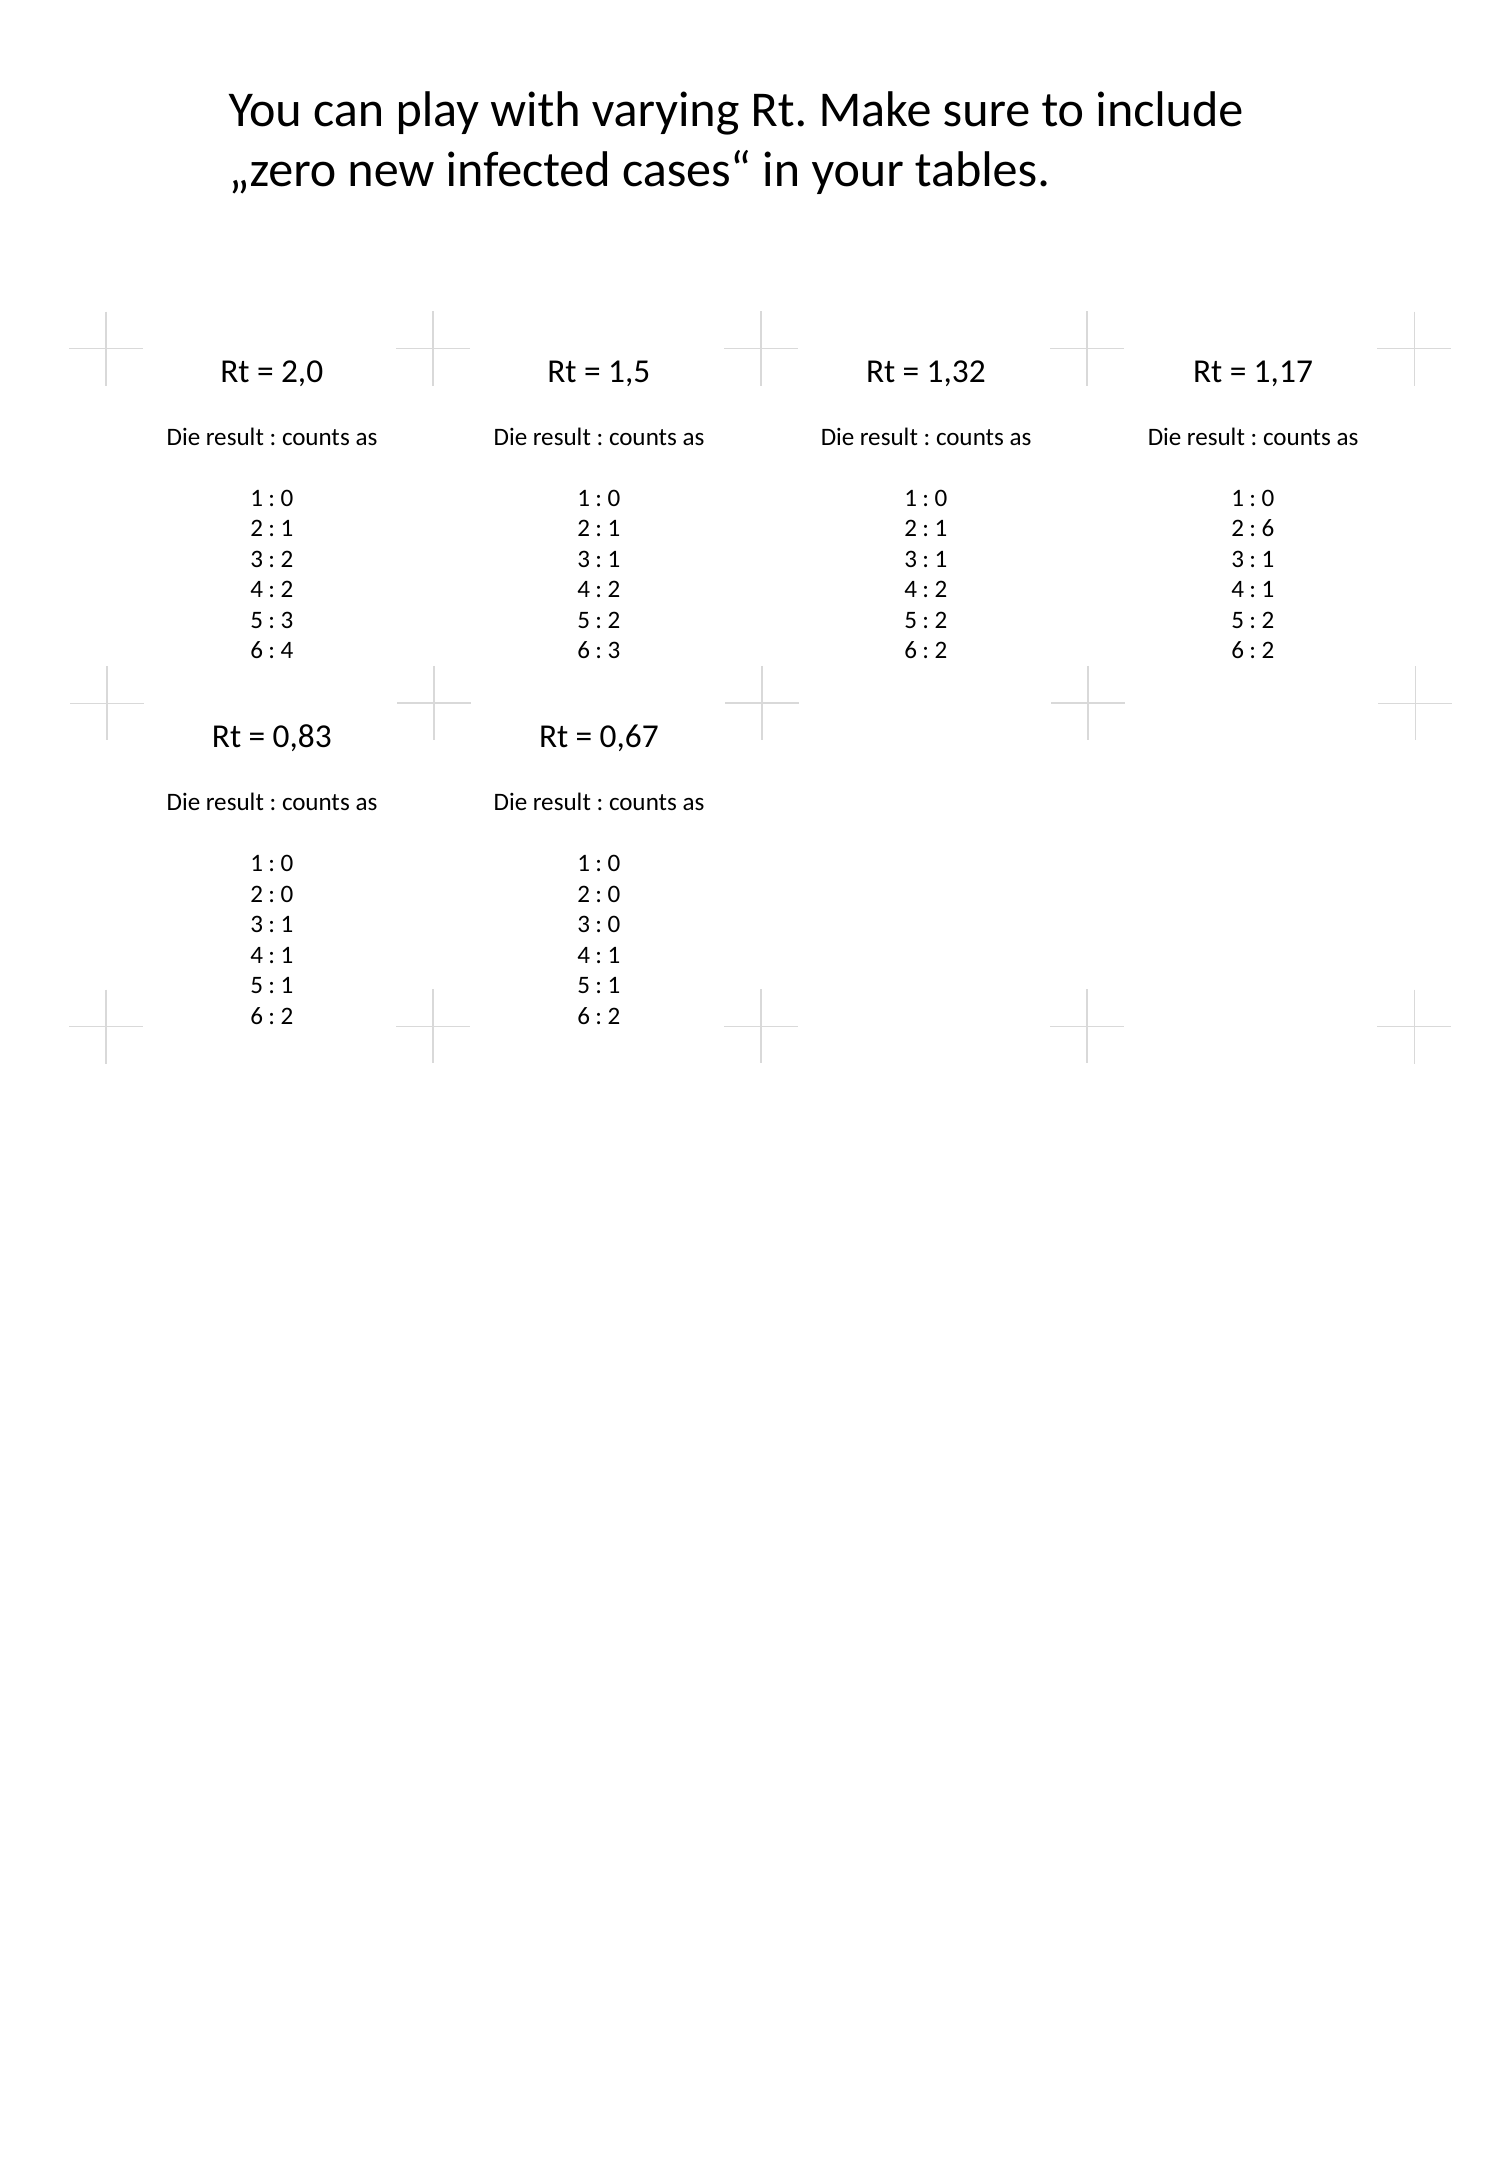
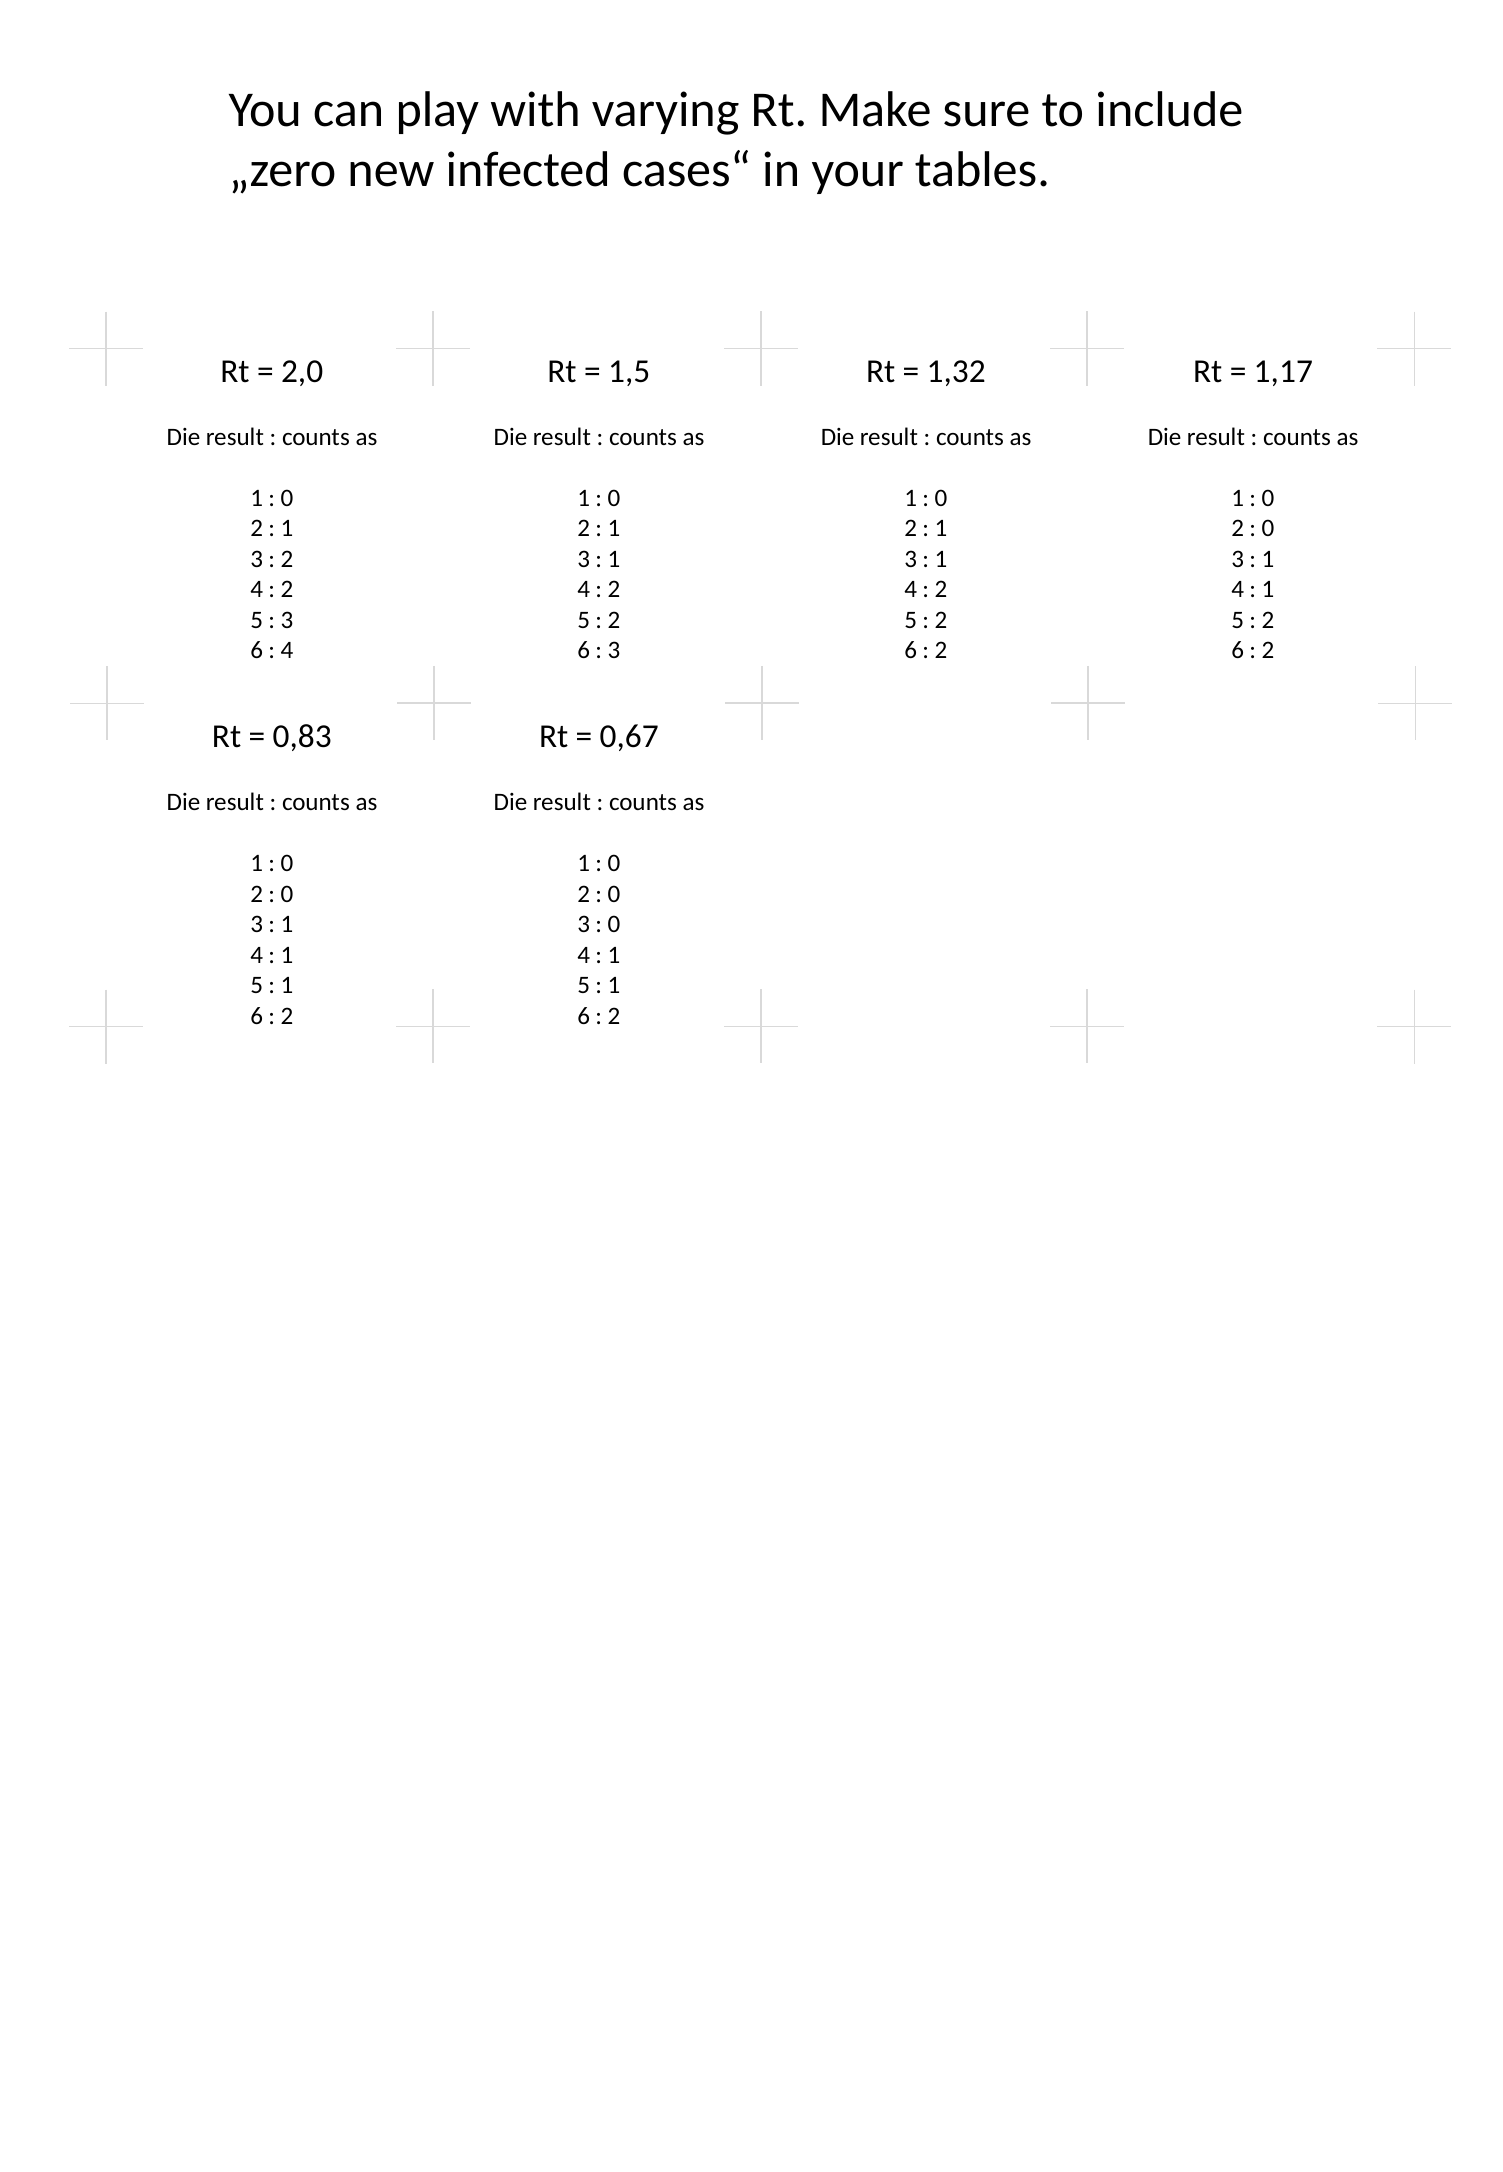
6 at (1268, 528): 6 -> 0
